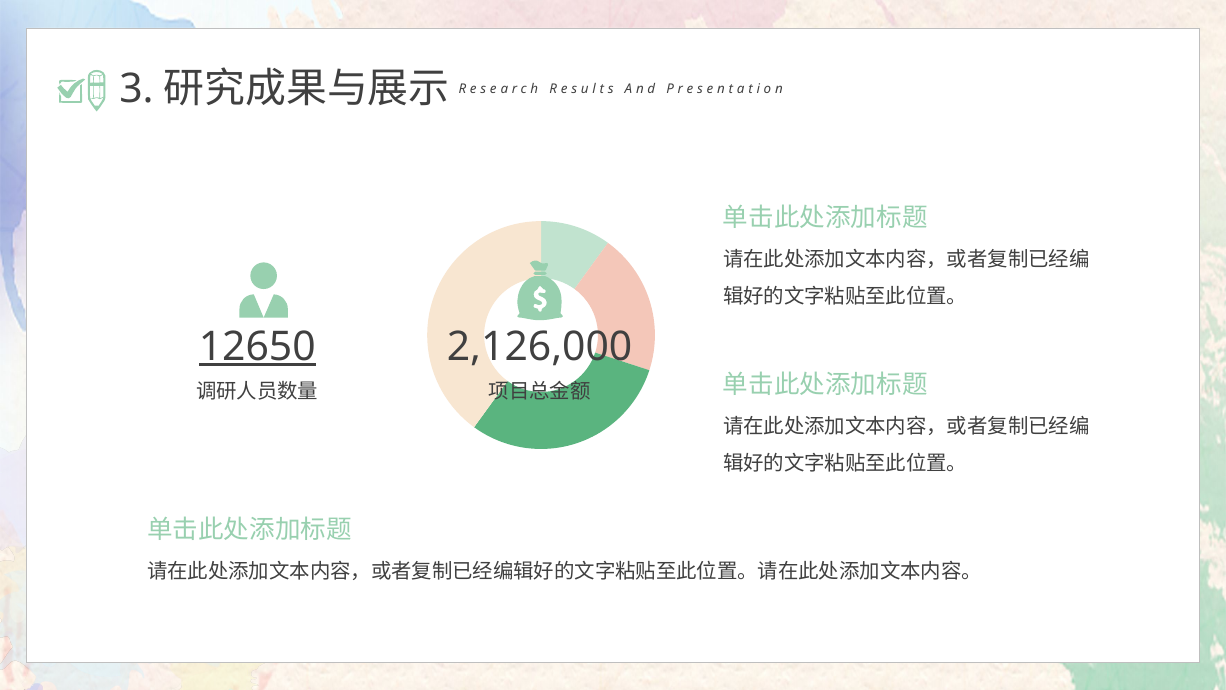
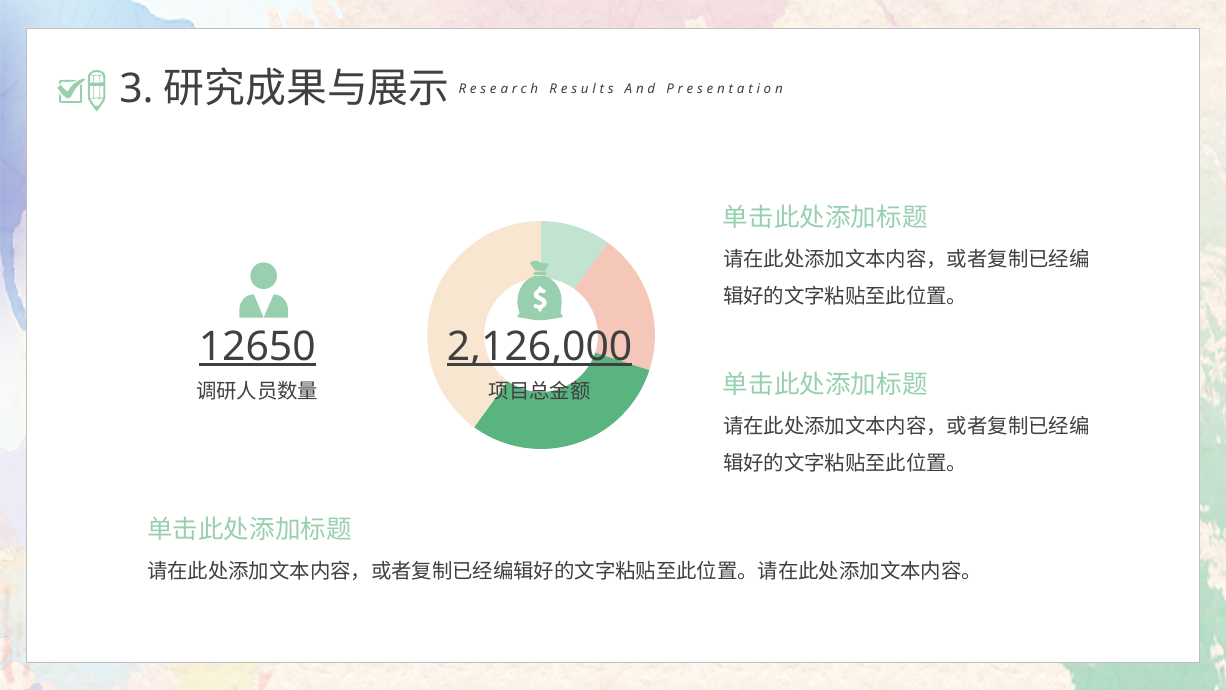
2,126,000 underline: none -> present
